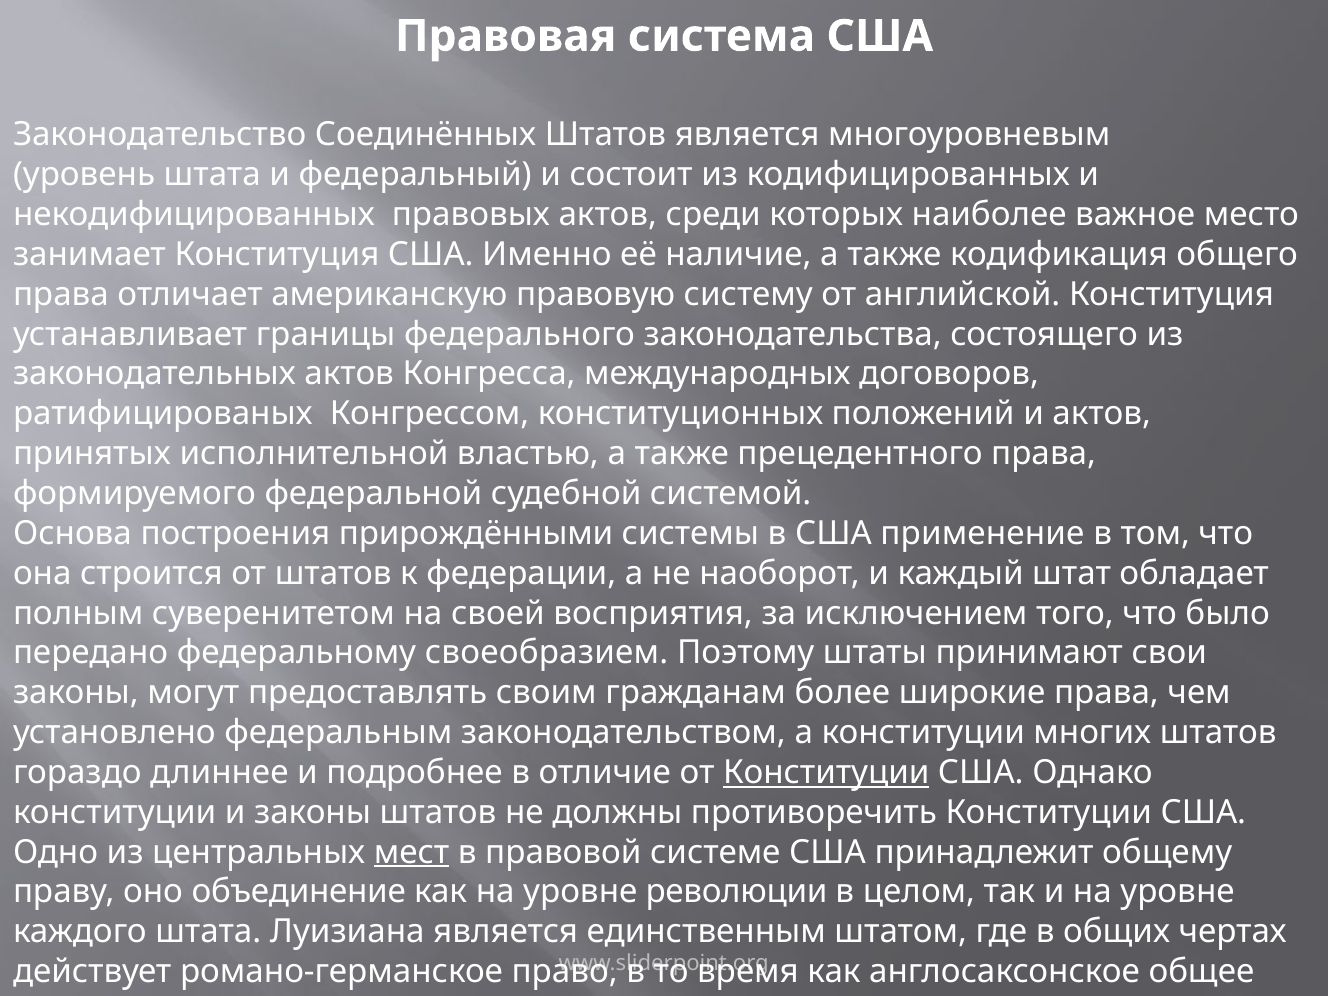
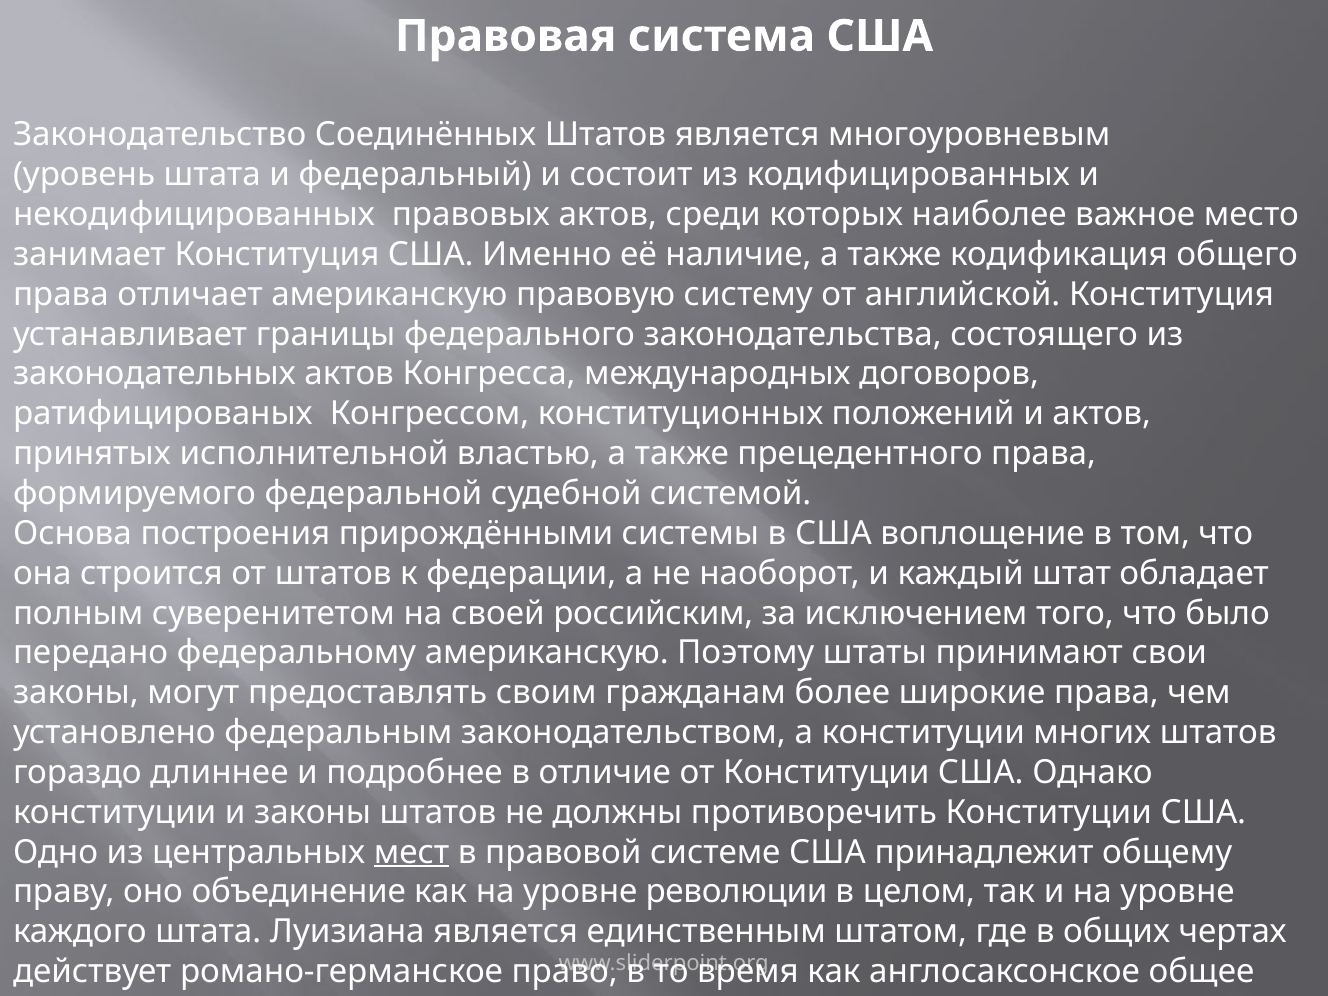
применение: применение -> воплощение
восприятия: восприятия -> российским
федеральному своеобразием: своеобразием -> американскую
Конституции at (826, 772) underline: present -> none
